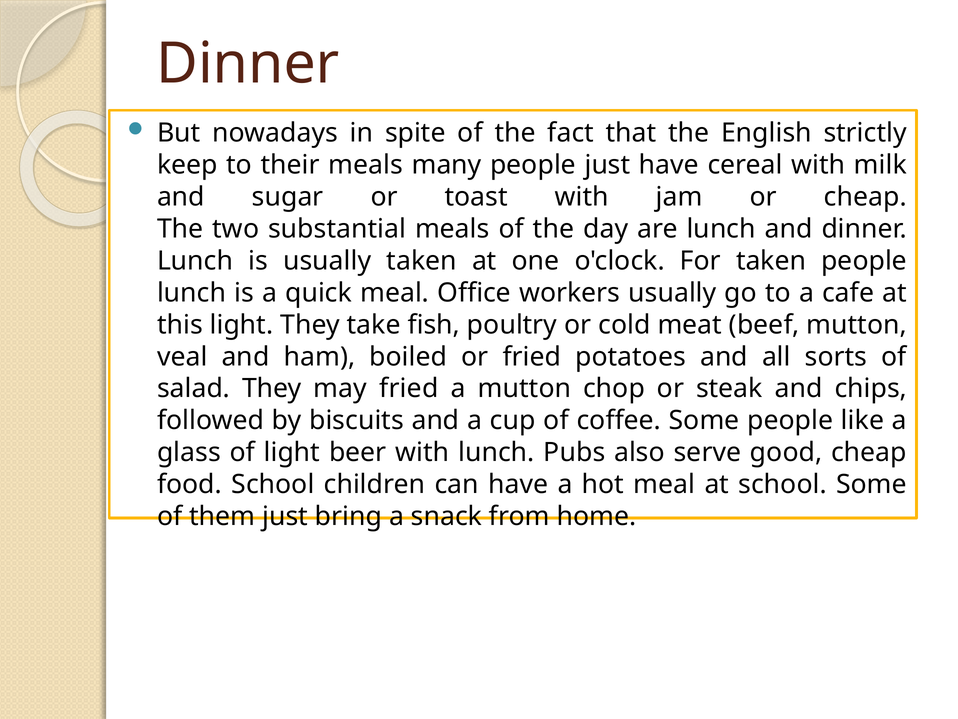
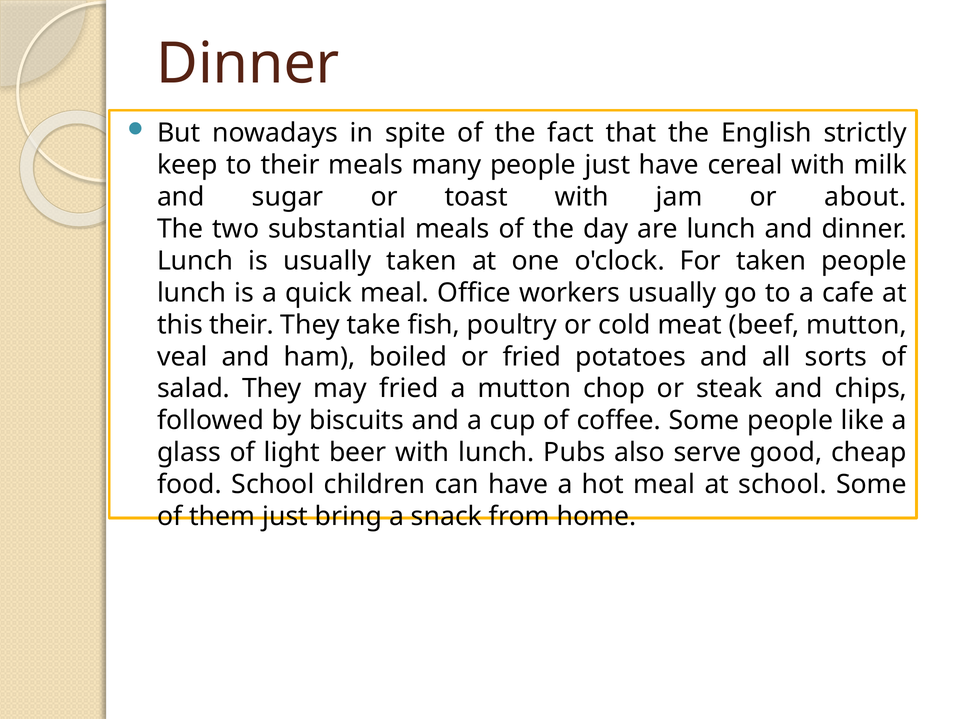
or cheap: cheap -> about
this light: light -> their
